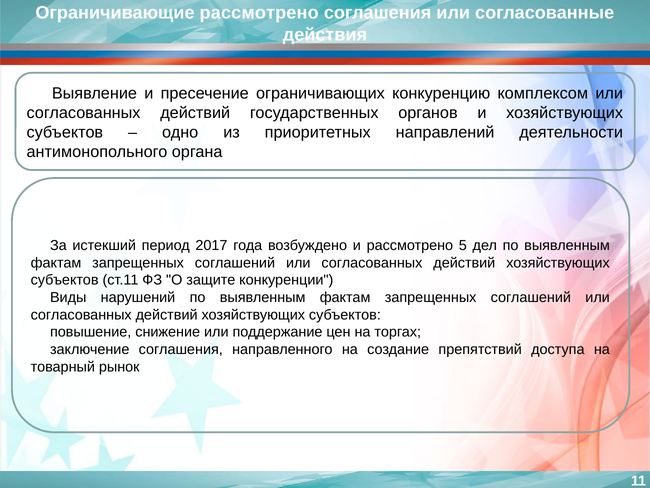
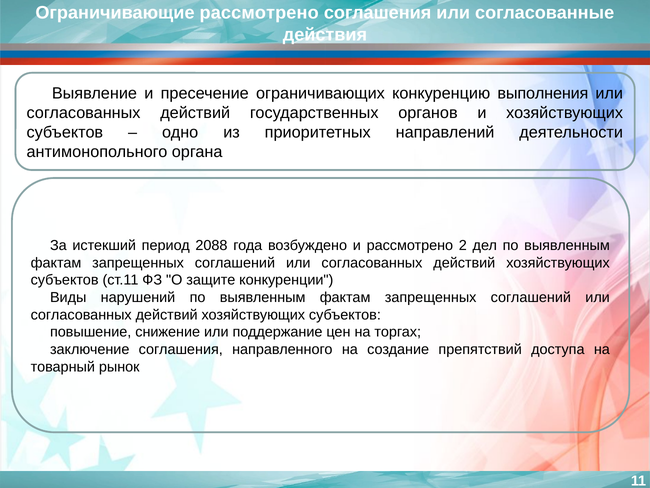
комплексом: комплексом -> выполнения
2017: 2017 -> 2088
5: 5 -> 2
